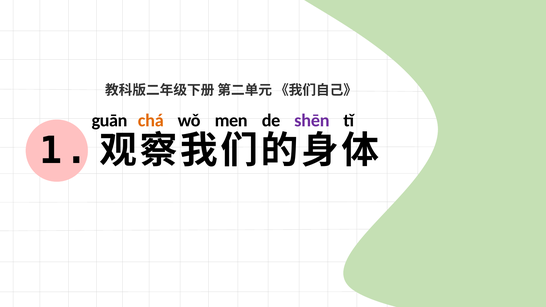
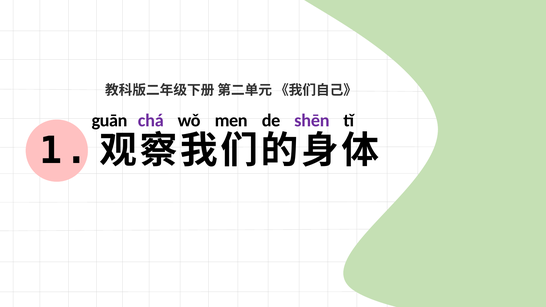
chá colour: orange -> purple
